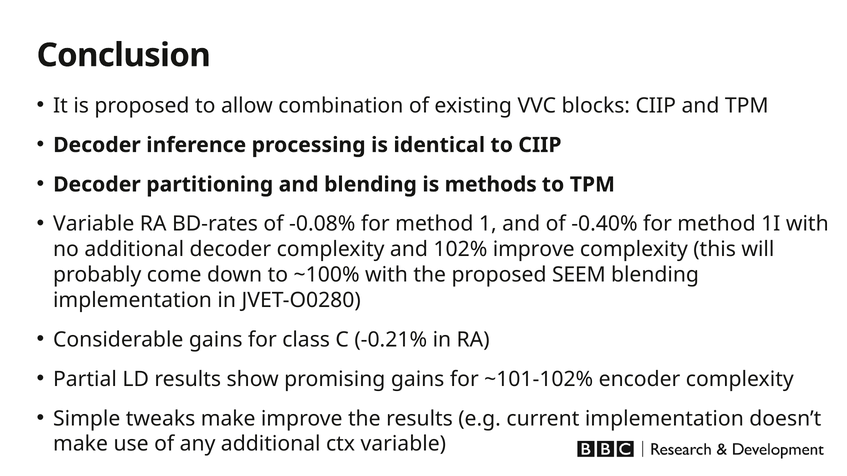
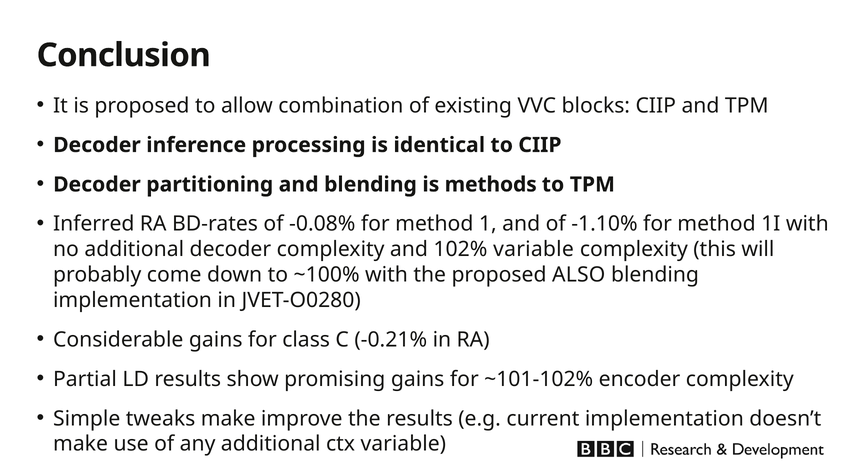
Variable at (94, 224): Variable -> Inferred
-0.40%: -0.40% -> -1.10%
102% improve: improve -> variable
SEEM: SEEM -> ALSO
